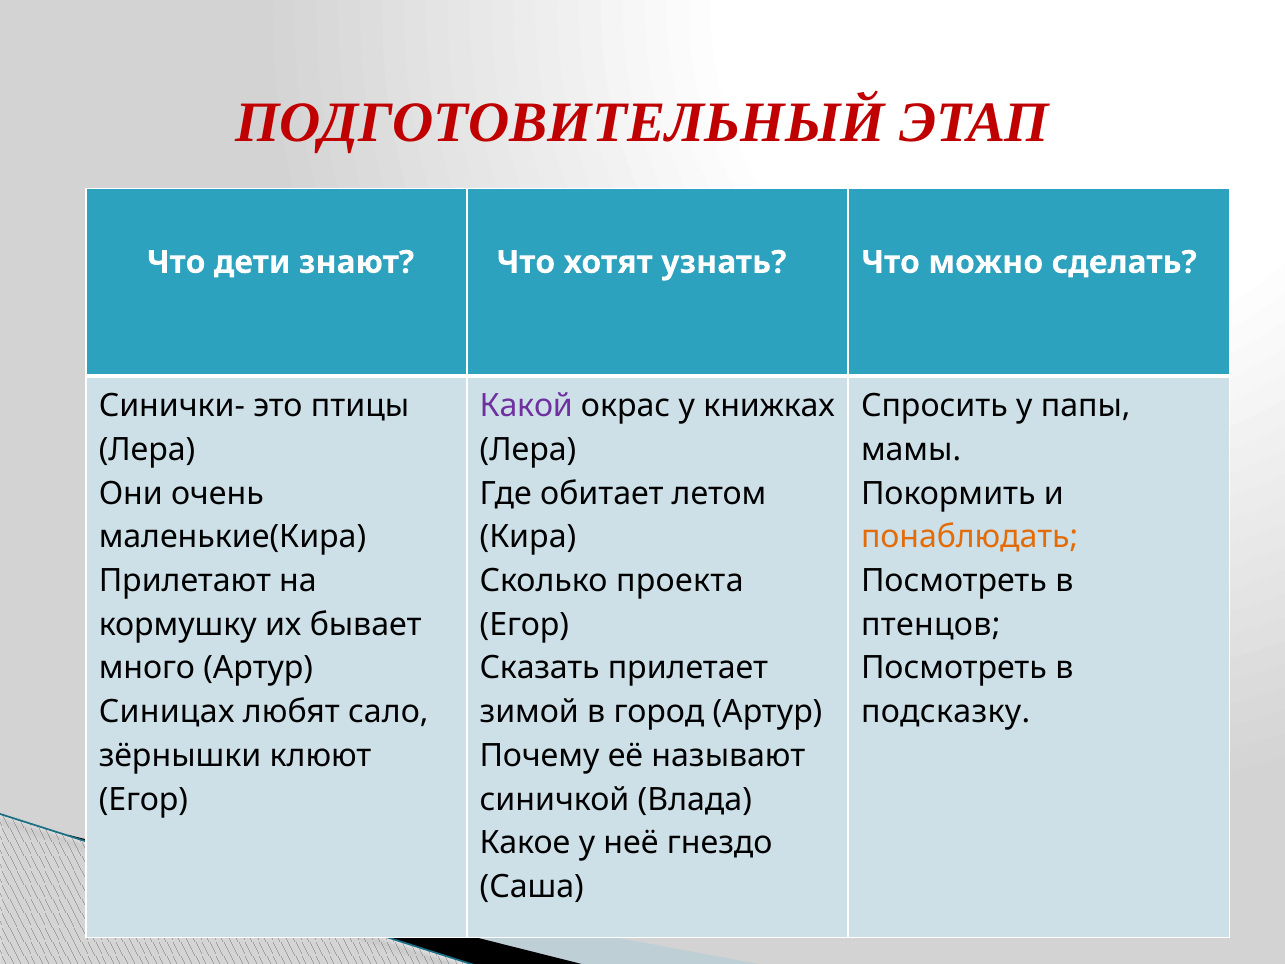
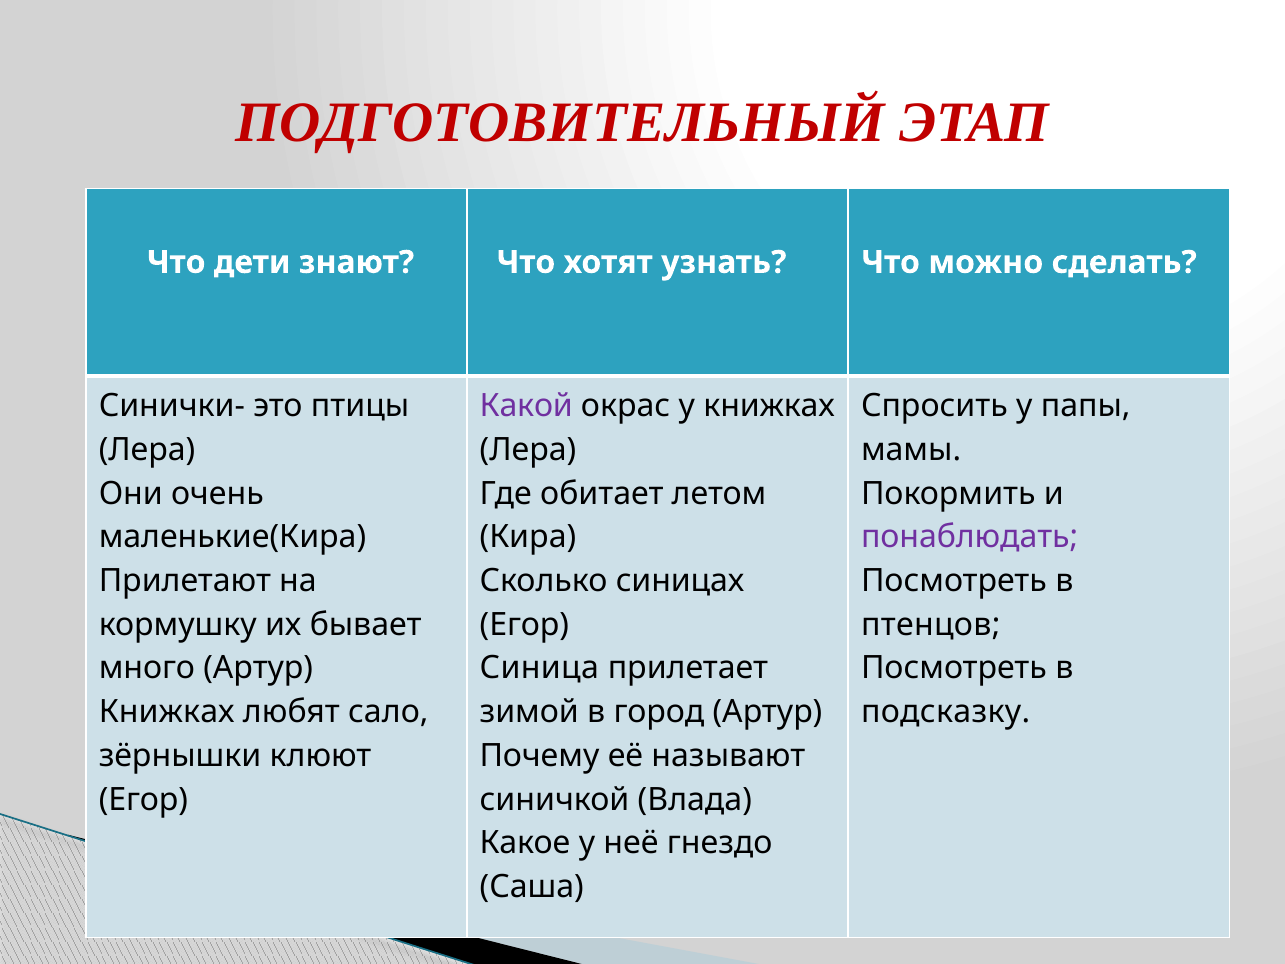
понаблюдать colour: orange -> purple
проекта: проекта -> синицах
Сказать: Сказать -> Синица
Синицах at (167, 712): Синицах -> Книжках
